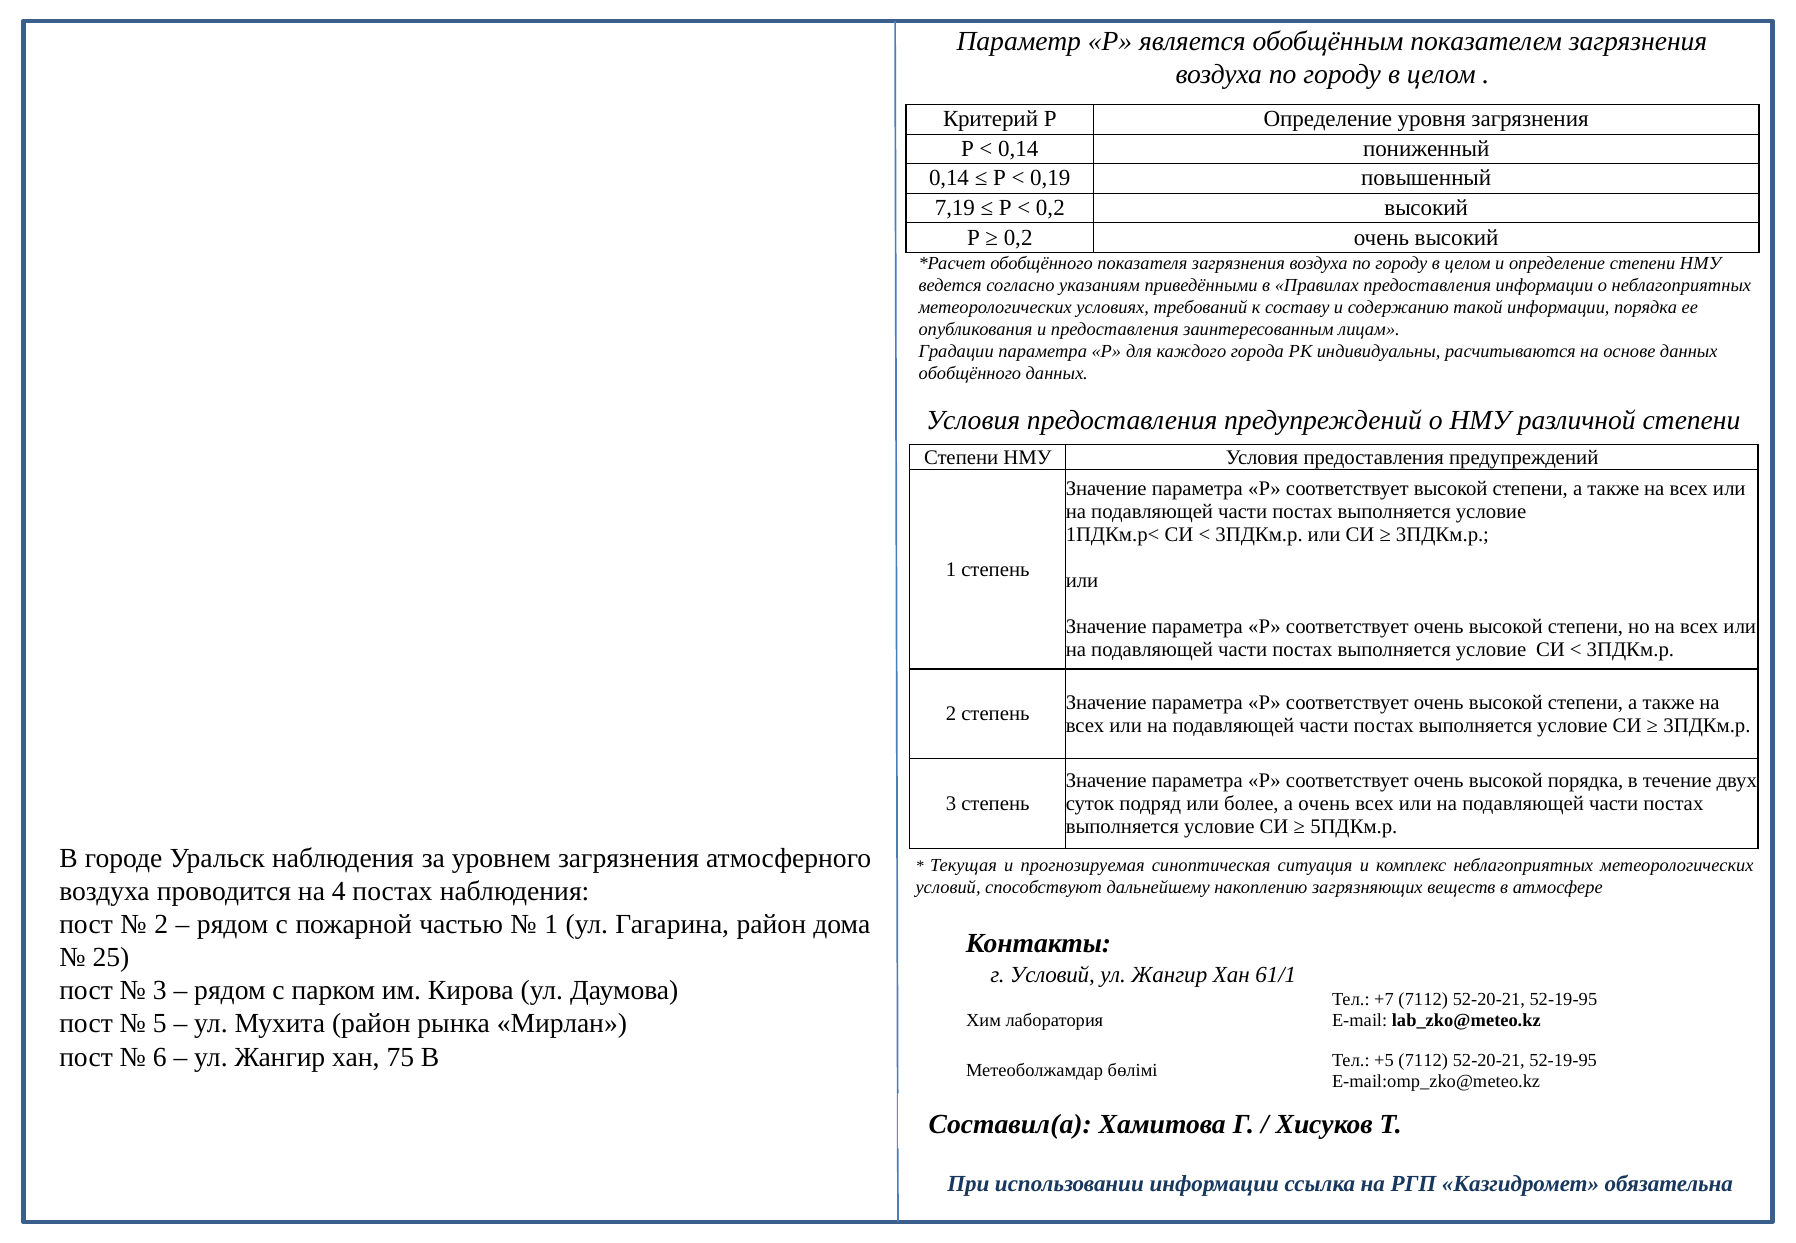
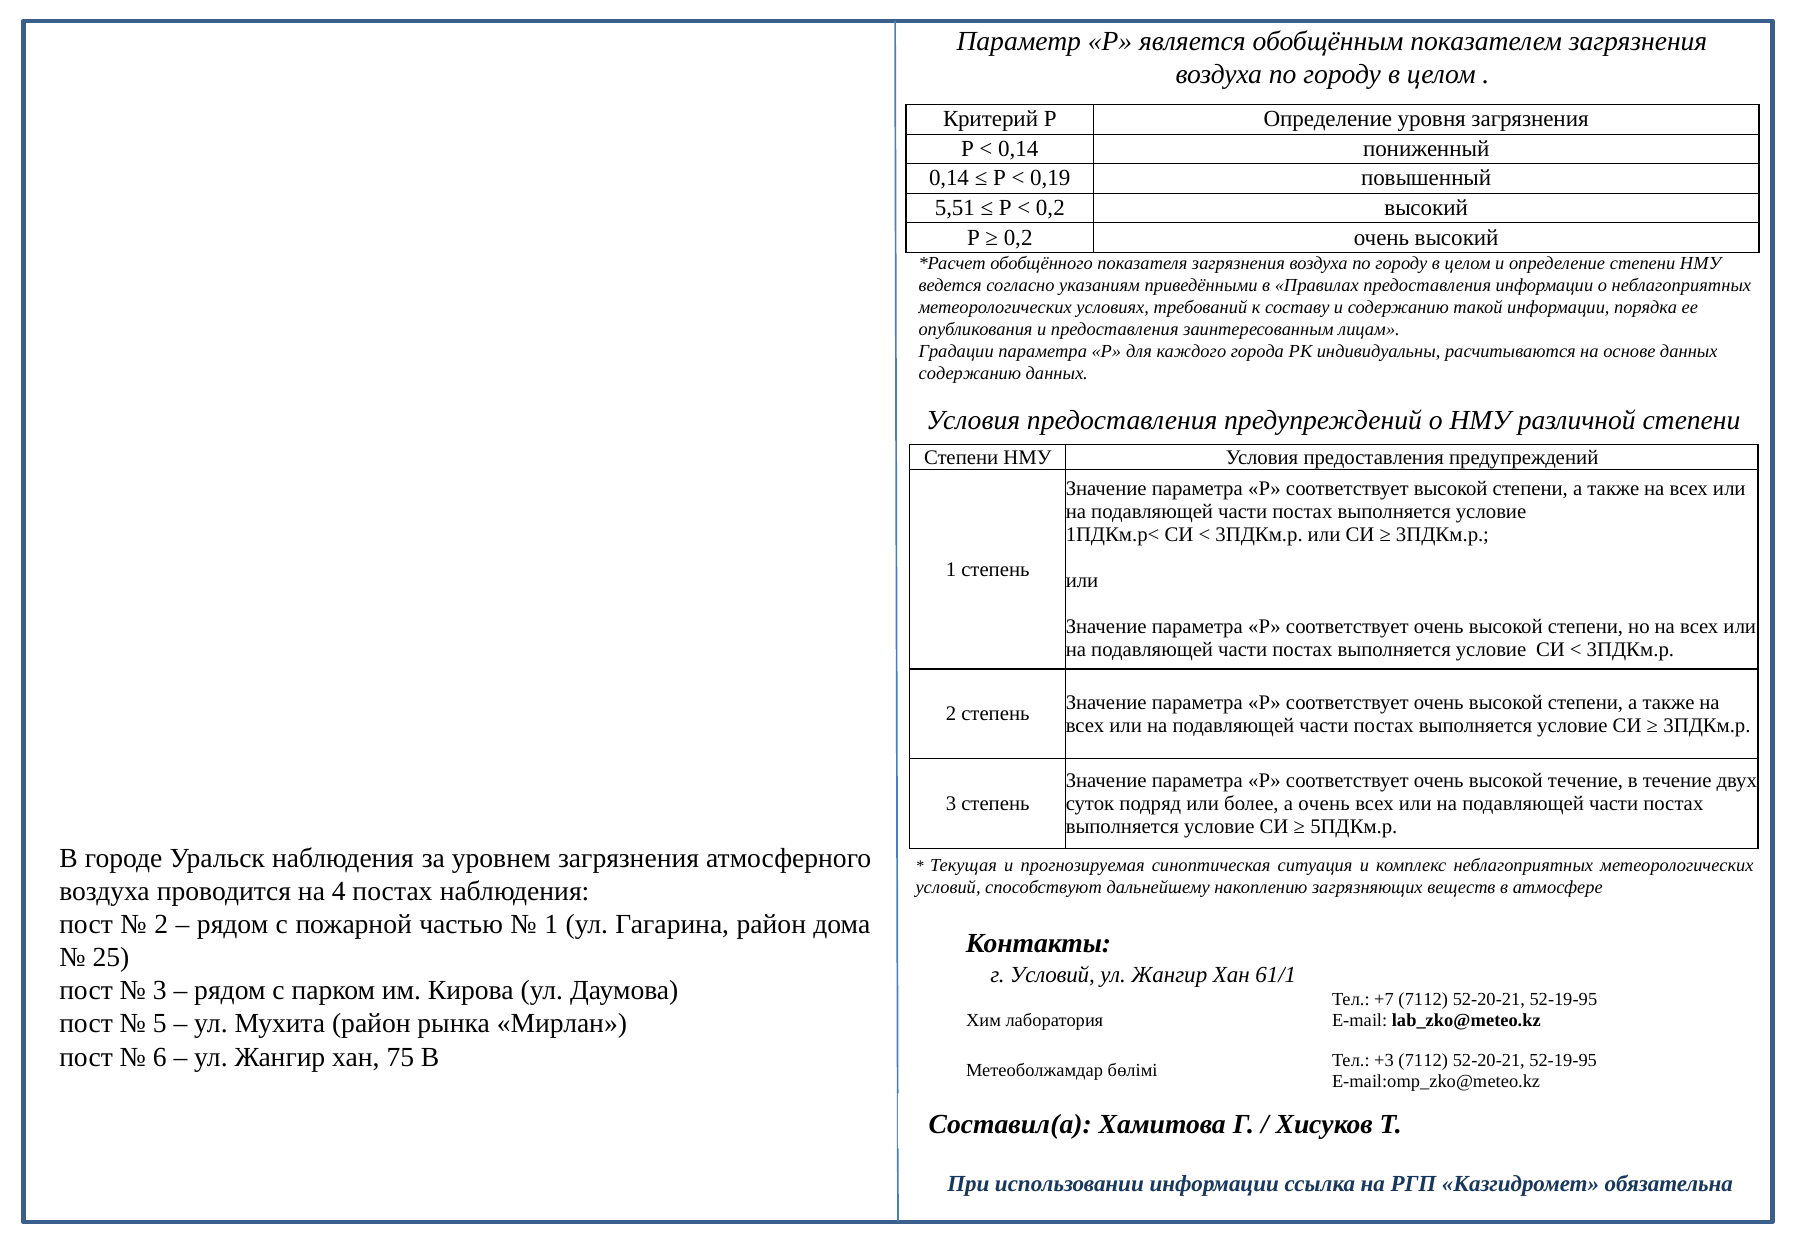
7,19: 7,19 -> 5,51
обобщённого at (970, 374): обобщённого -> содержанию
высокой порядка: порядка -> течение
+5: +5 -> +3
